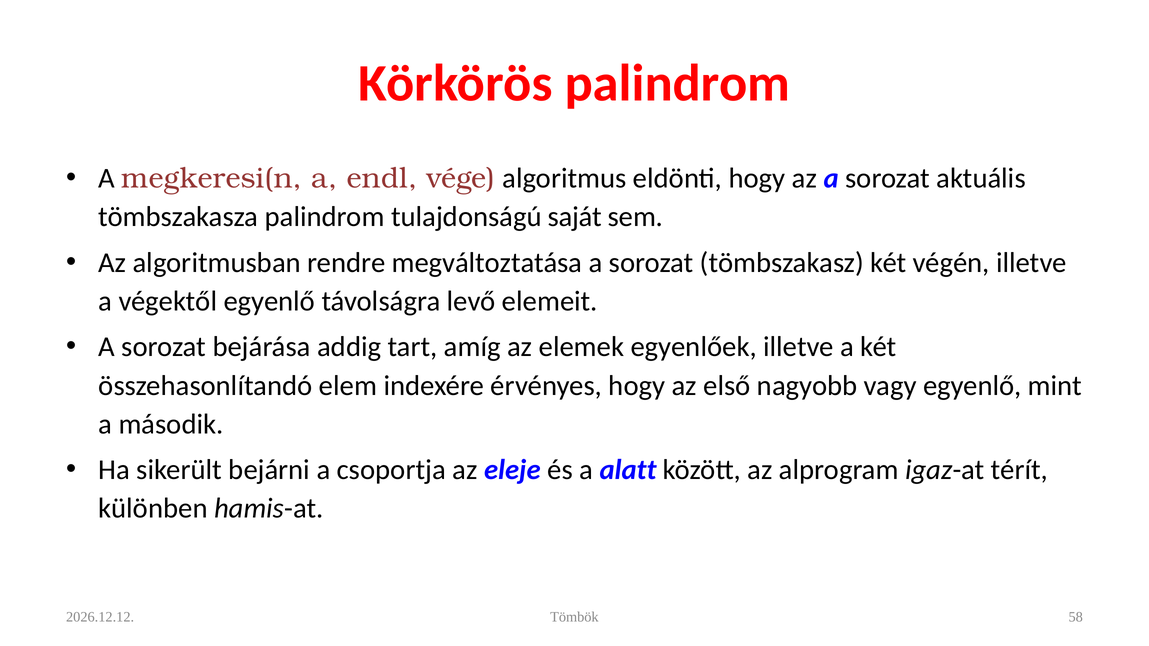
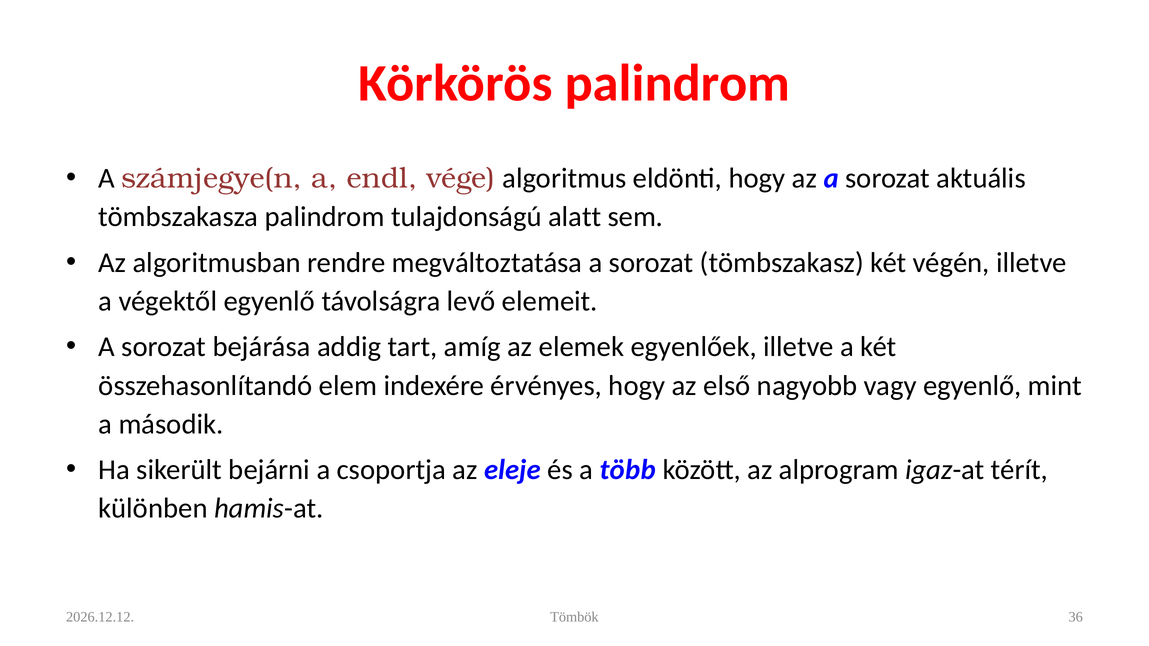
megkeresi(n: megkeresi(n -> számjegye(n
saját: saját -> alatt
alatt: alatt -> több
58: 58 -> 36
